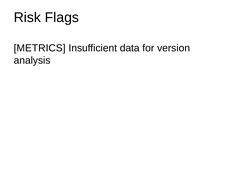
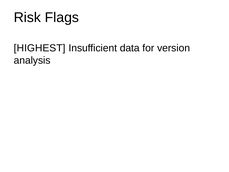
METRICS: METRICS -> HIGHEST
